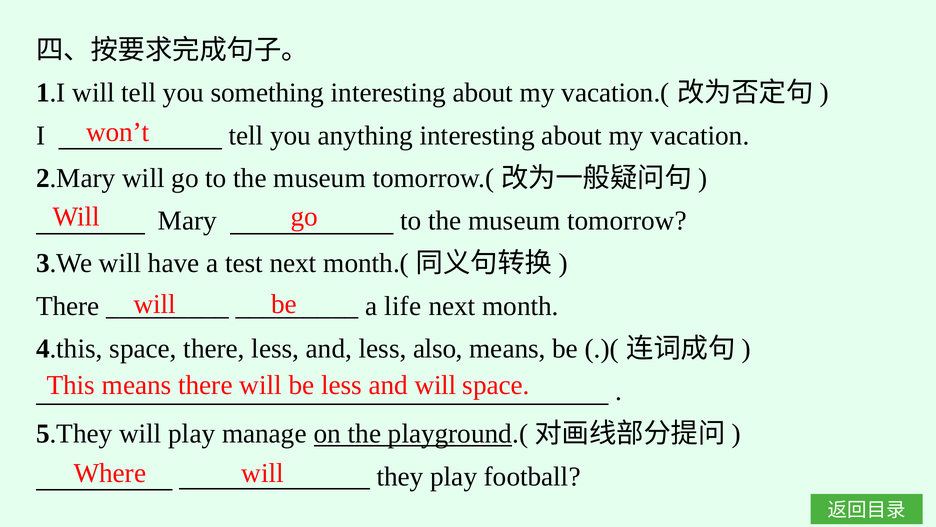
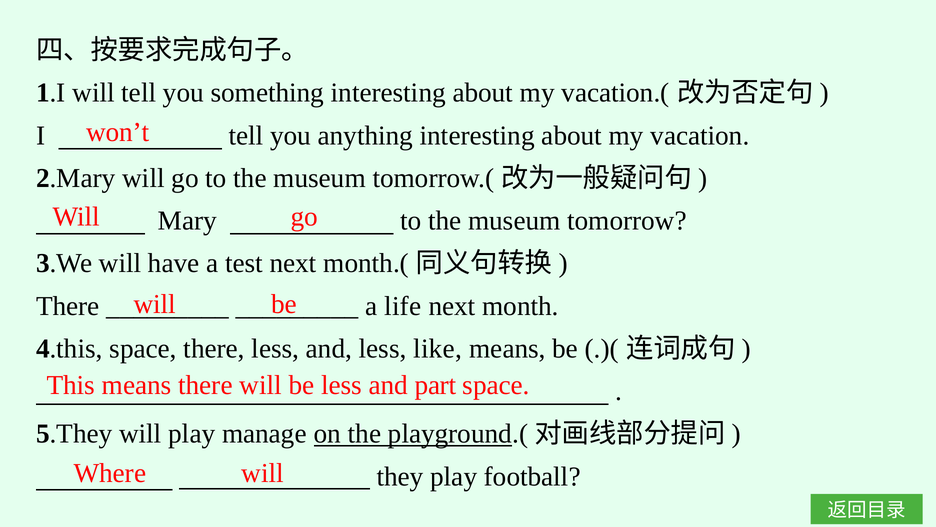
also: also -> like
and will: will -> part
